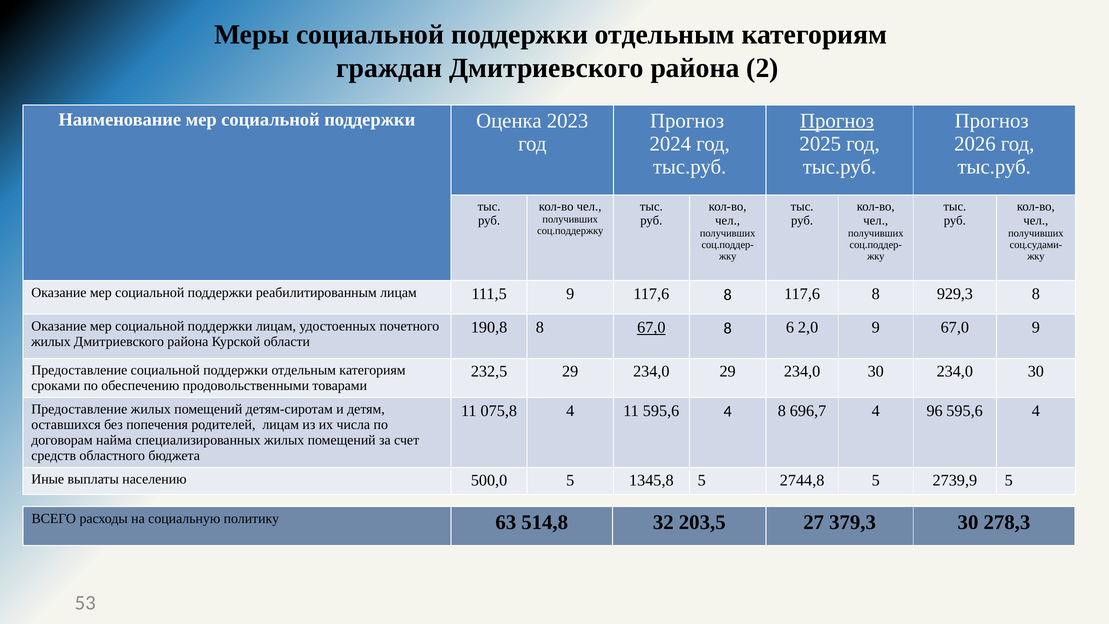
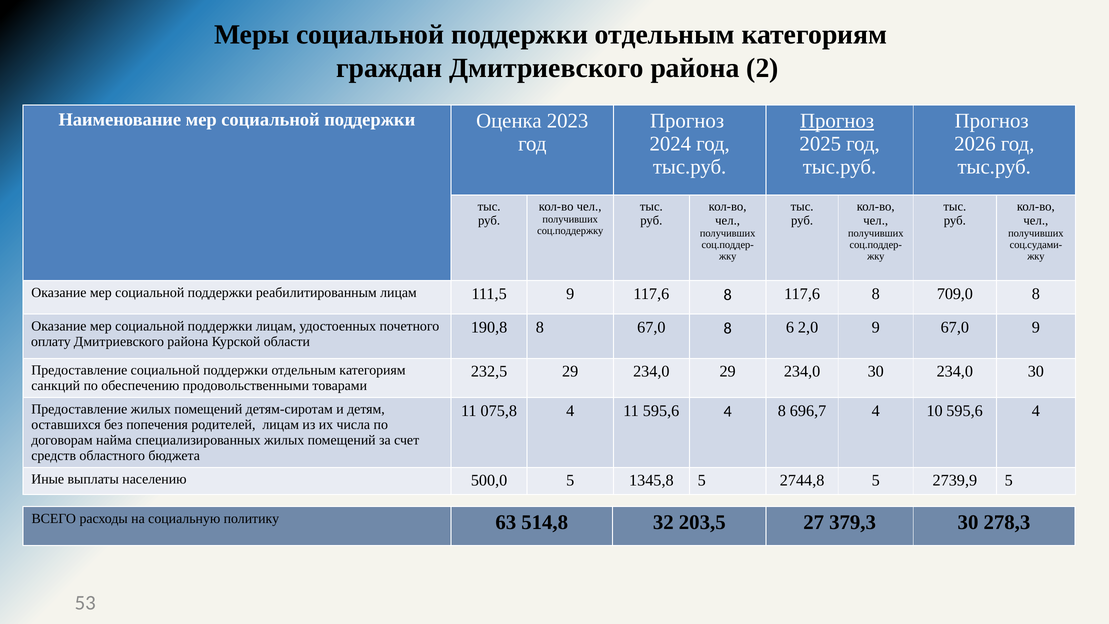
929,3: 929,3 -> 709,0
67,0 at (651, 327) underline: present -> none
жилых at (51, 341): жилых -> оплату
сроками: сроками -> санкций
96: 96 -> 10
